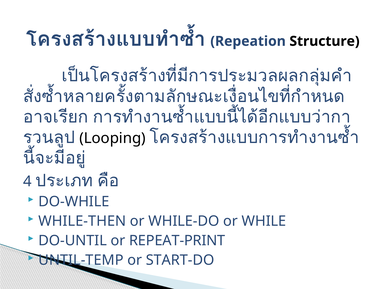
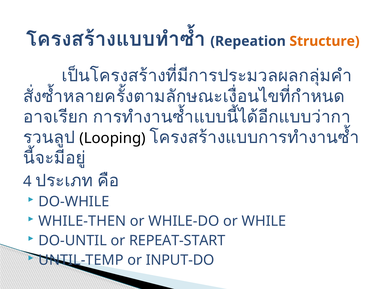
Structure colour: black -> orange
REPEAT-PRINT: REPEAT-PRINT -> REPEAT-START
START-DO: START-DO -> INPUT-DO
